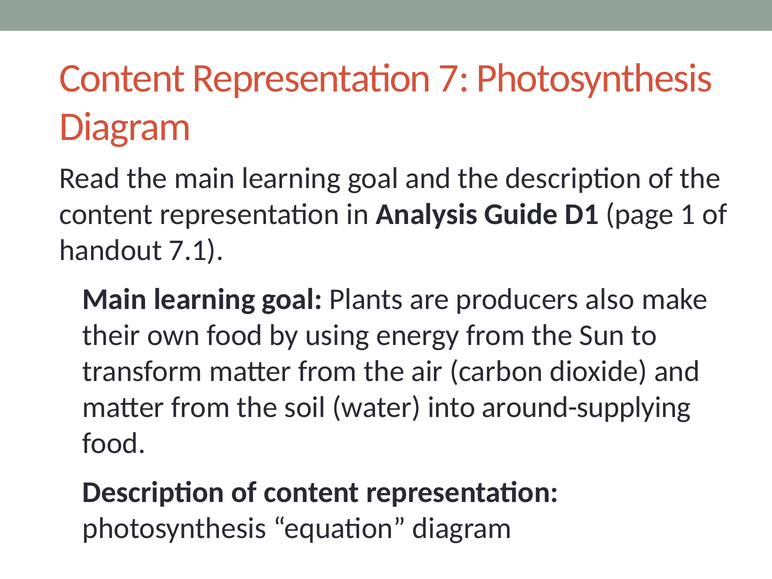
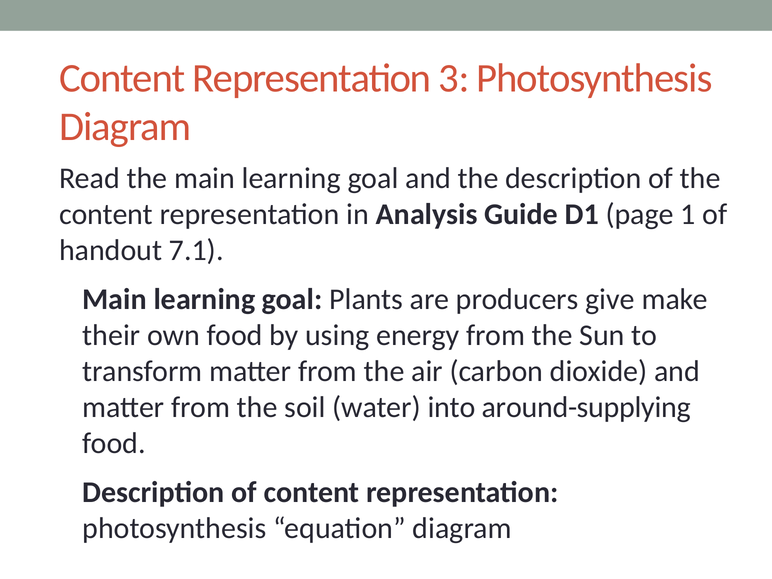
7: 7 -> 3
also: also -> give
